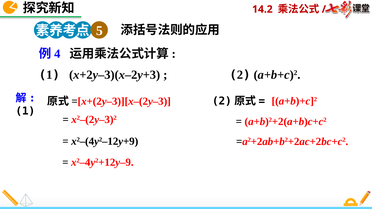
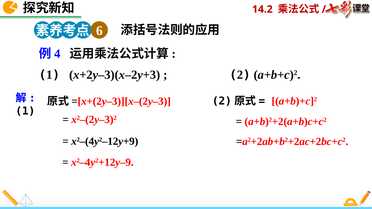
5: 5 -> 6
